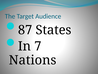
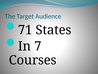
87: 87 -> 71
Nations: Nations -> Courses
